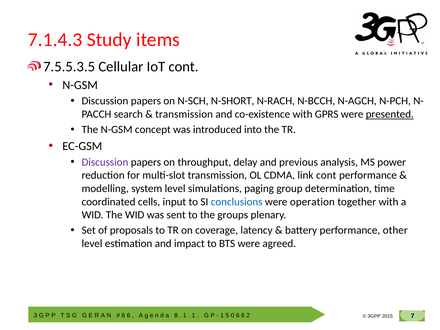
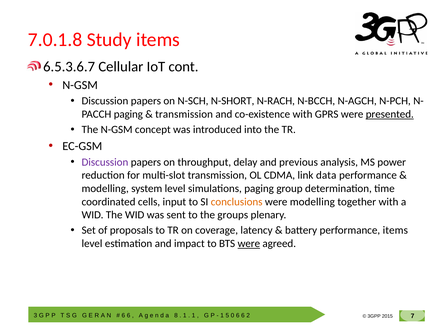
7.1.4.3: 7.1.4.3 -> 7.0.1.8
7.5.5.3.5: 7.5.5.3.5 -> 6.5.3.6.7
search at (128, 114): search -> paging
link cont: cont -> data
conclusions colour: blue -> orange
were operation: operation -> modelling
performance other: other -> items
were at (249, 244) underline: none -> present
